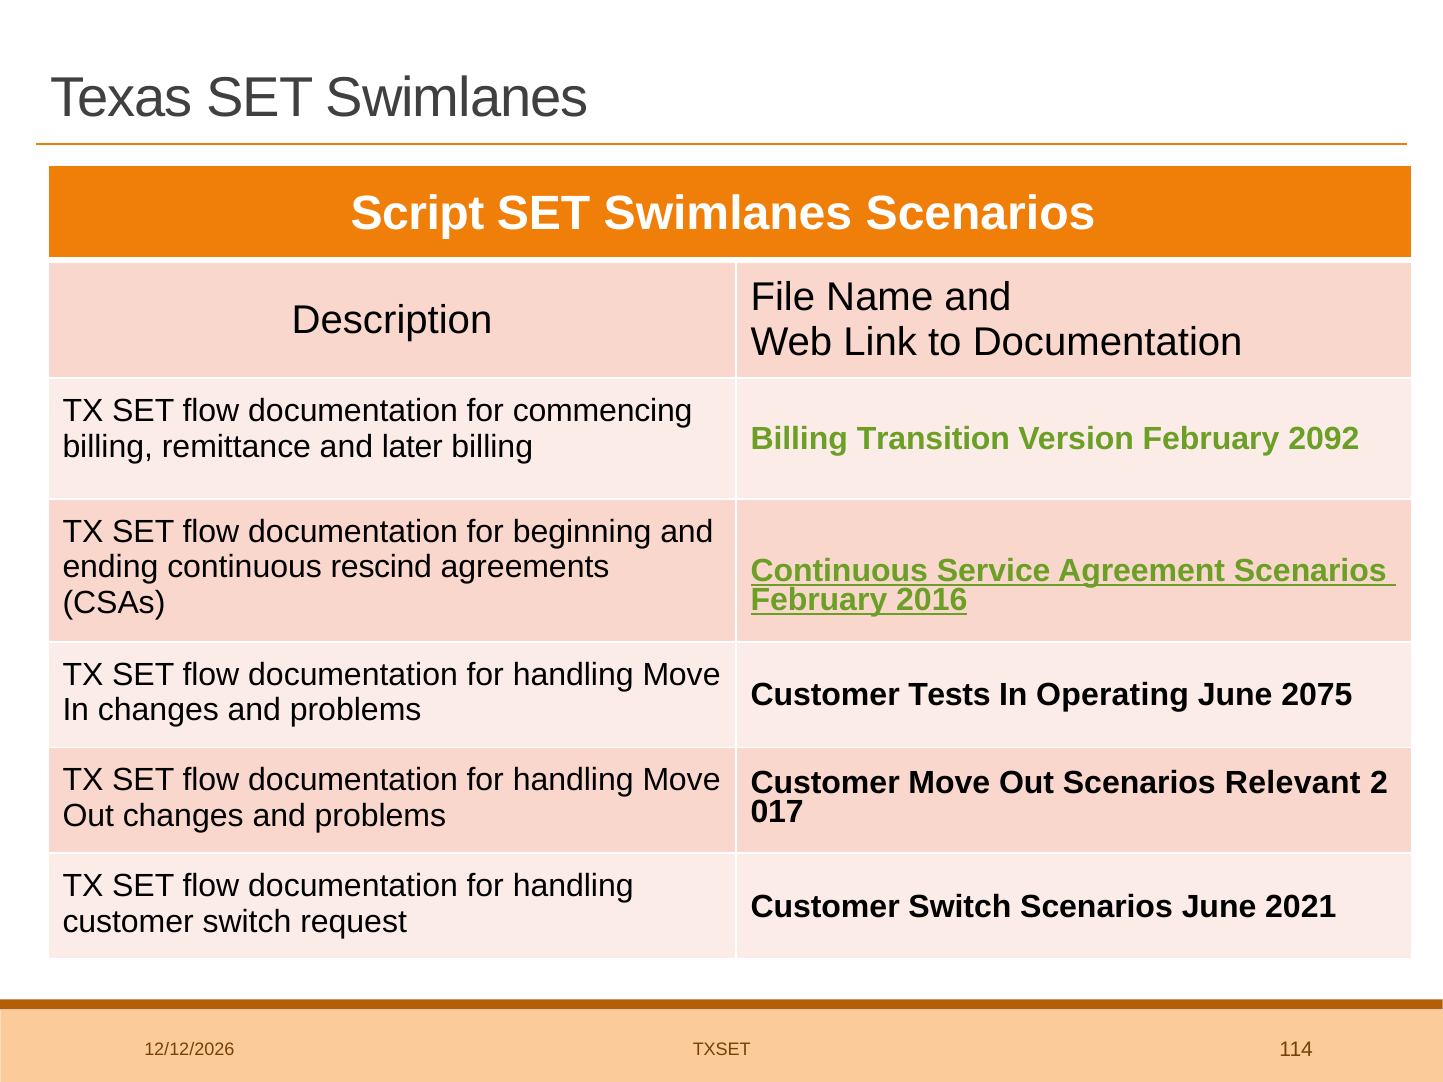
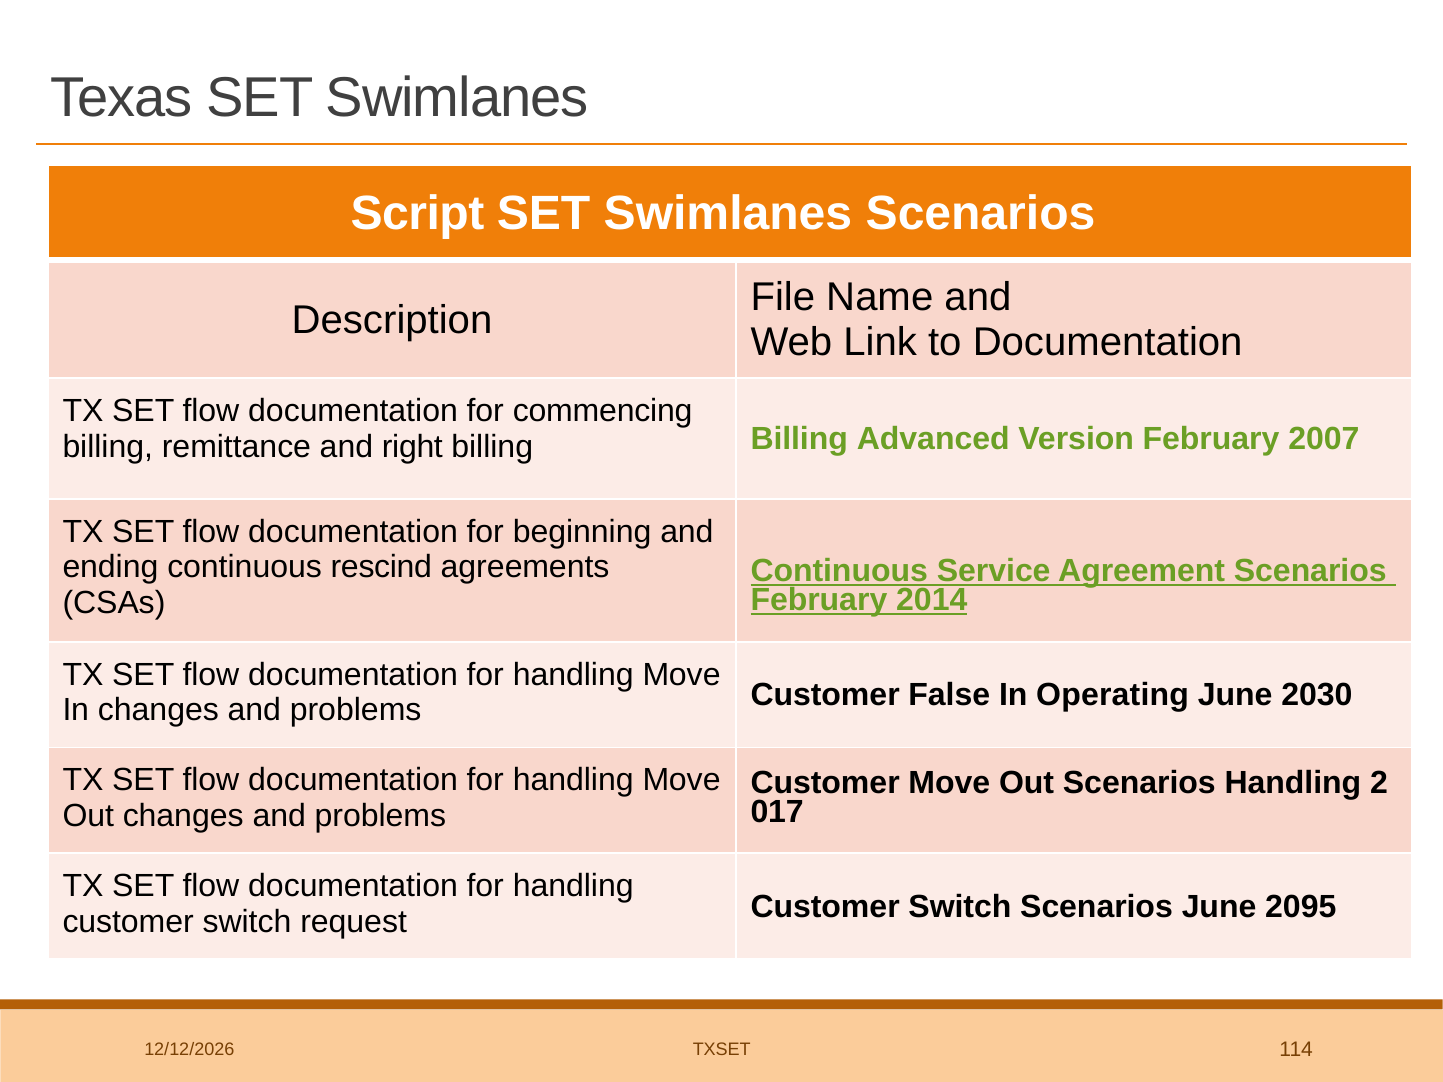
later: later -> right
Transition: Transition -> Advanced
2092: 2092 -> 2007
2016: 2016 -> 2014
Tests: Tests -> False
2075: 2075 -> 2030
Scenarios Relevant: Relevant -> Handling
2021: 2021 -> 2095
